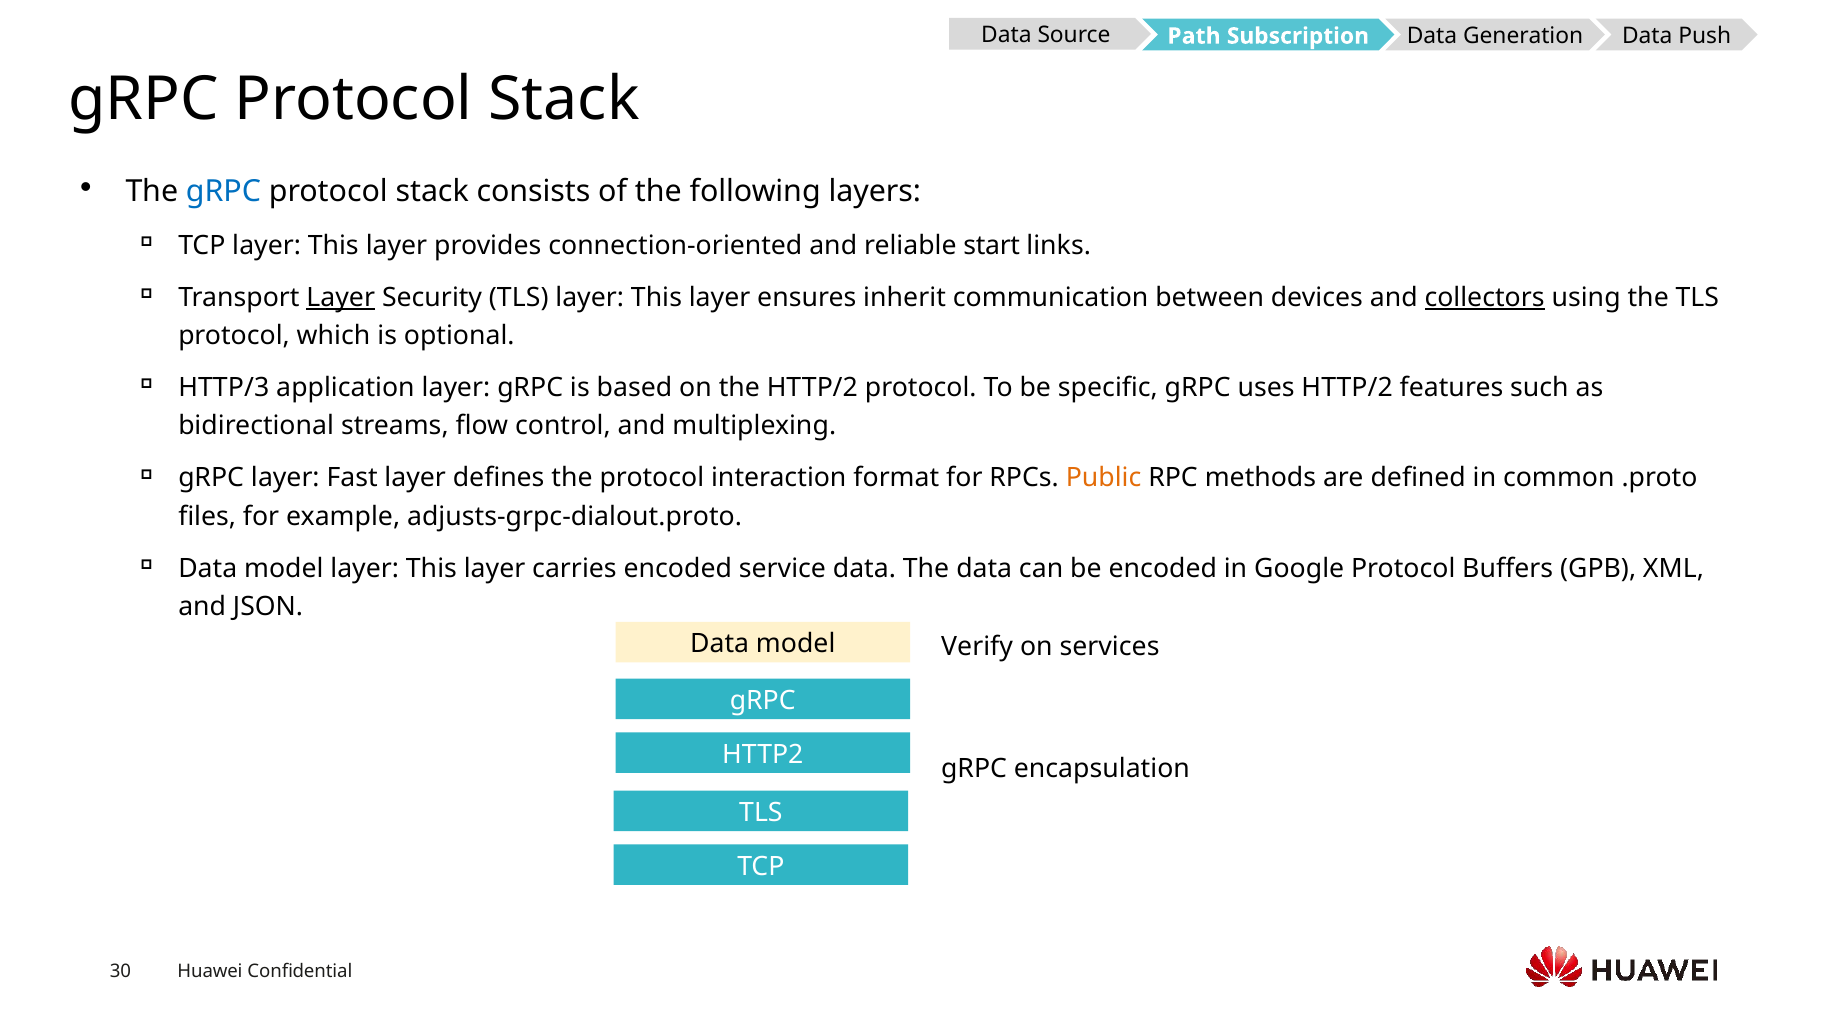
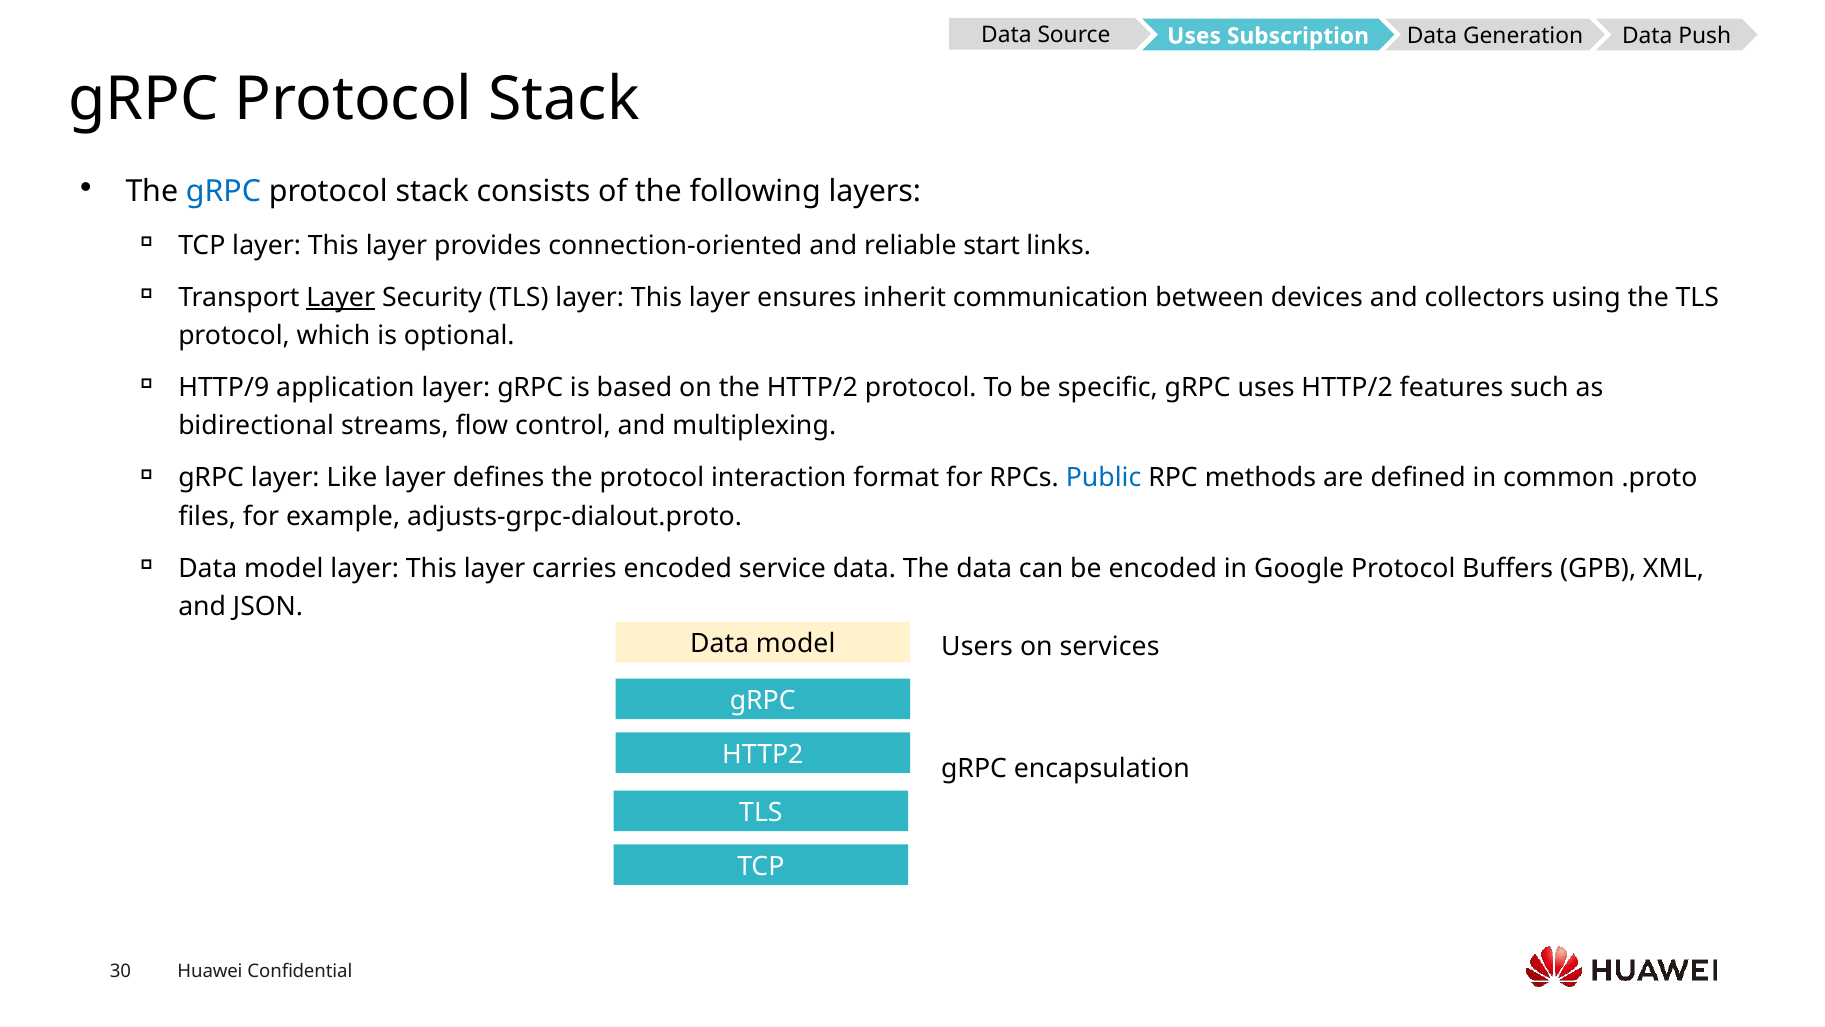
Path at (1194, 36): Path -> Uses
collectors underline: present -> none
HTTP/3: HTTP/3 -> HTTP/9
Fast: Fast -> Like
Public colour: orange -> blue
Verify: Verify -> Users
